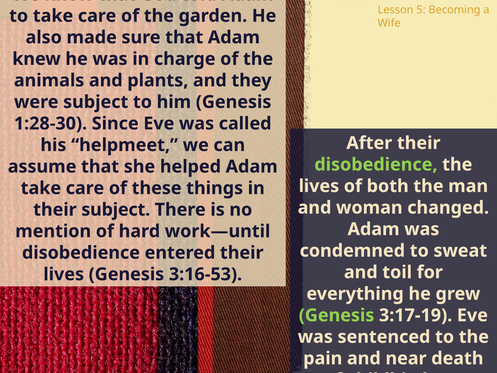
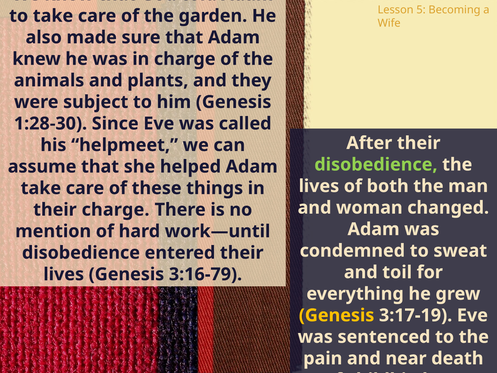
their subject: subject -> charge
3:16-53: 3:16-53 -> 3:16-79
Genesis at (337, 315) colour: light green -> yellow
